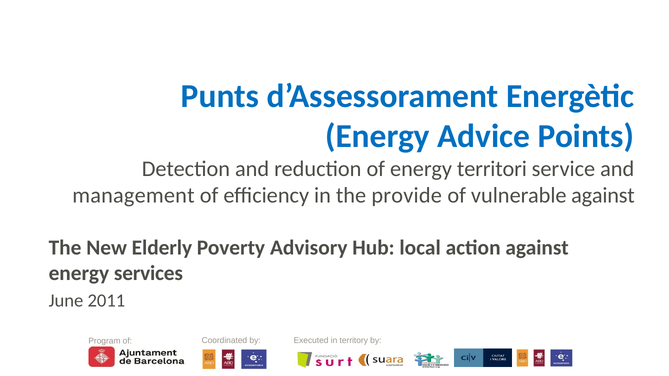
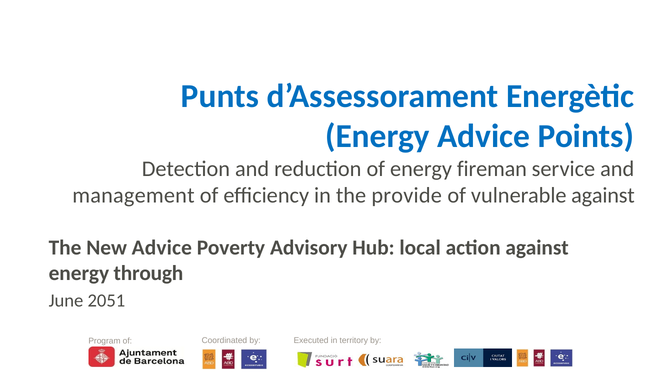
territori: territori -> fireman
New Elderly: Elderly -> Advice
services: services -> through
2011: 2011 -> 2051
